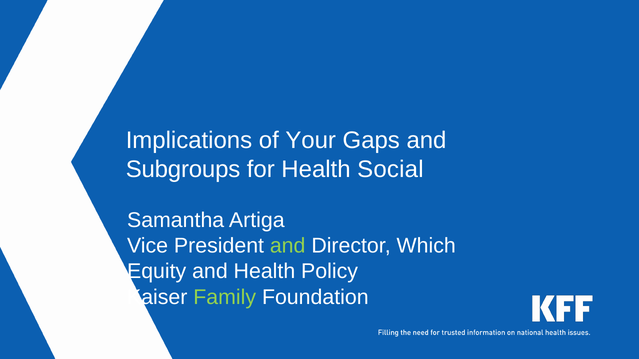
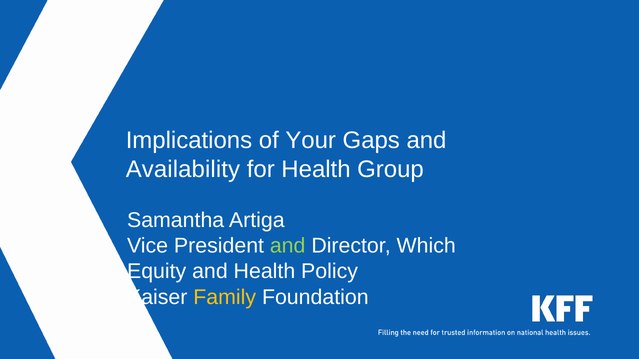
Subgroups: Subgroups -> Availability
Social: Social -> Group
Family colour: light green -> yellow
